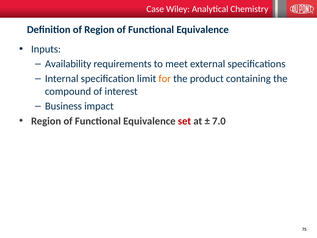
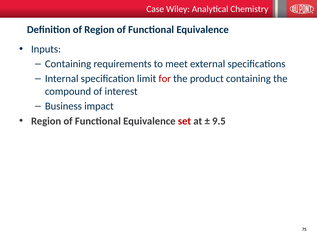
Availability at (68, 64): Availability -> Containing
for colour: orange -> red
7.0: 7.0 -> 9.5
